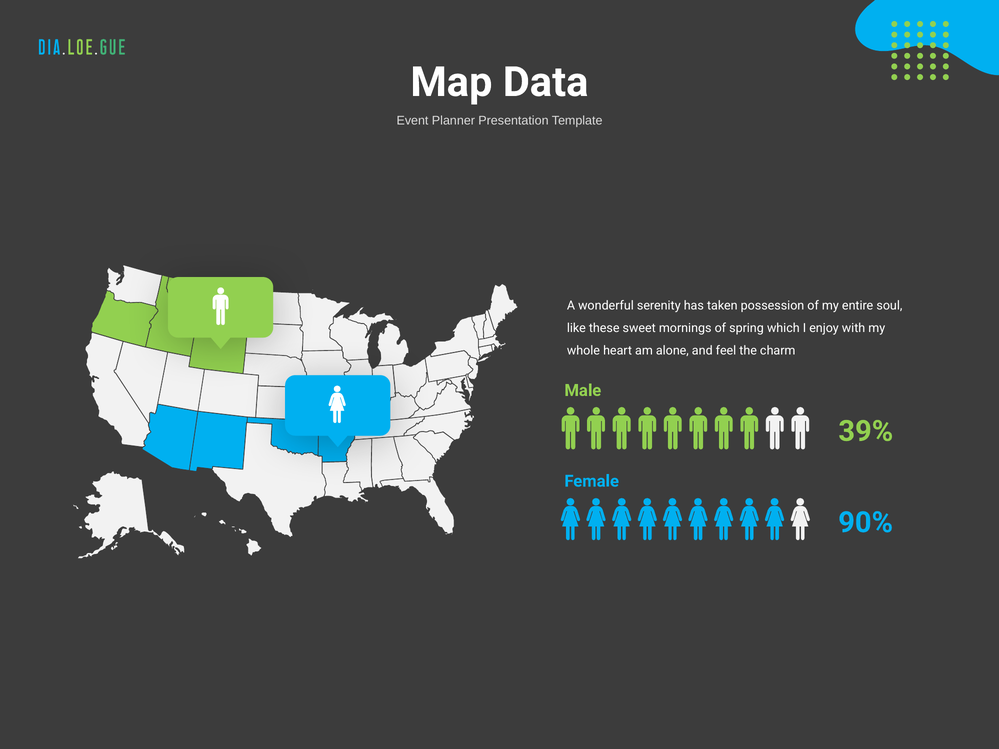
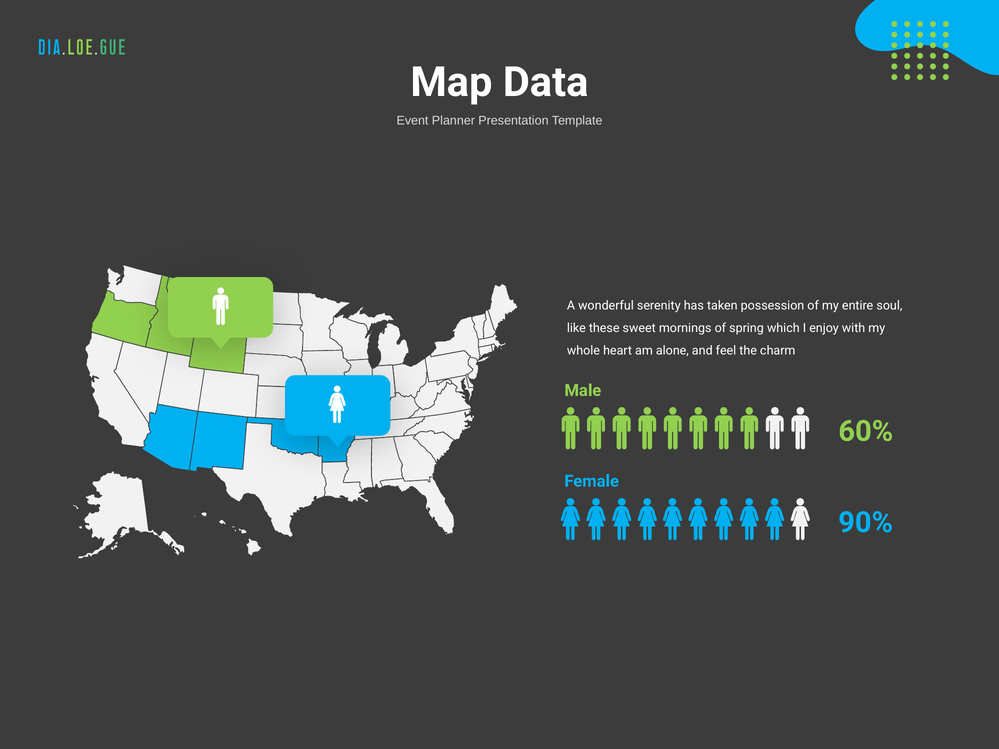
39%: 39% -> 60%
